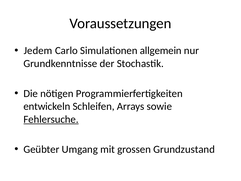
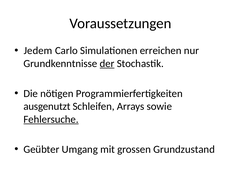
allgemein: allgemein -> erreichen
der underline: none -> present
entwickeln: entwickeln -> ausgenutzt
